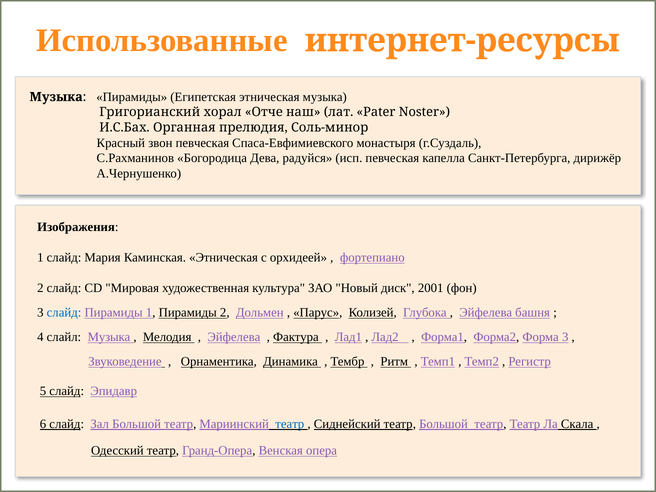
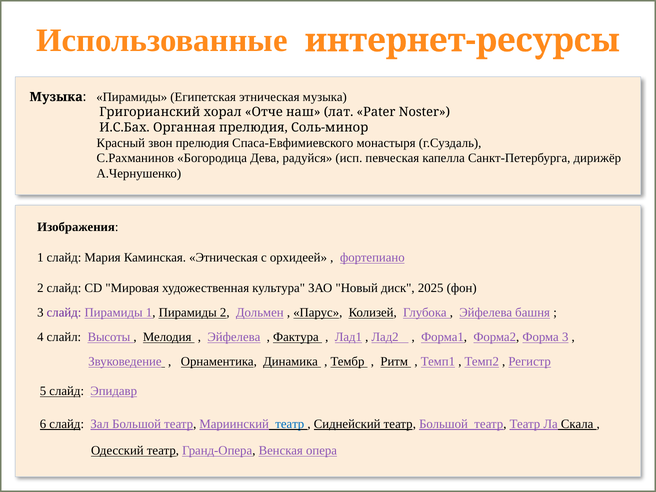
звон певческая: певческая -> прелюдия
2001: 2001 -> 2025
слайд at (64, 313) colour: blue -> purple
слайл Музыка: Музыка -> Высоты
